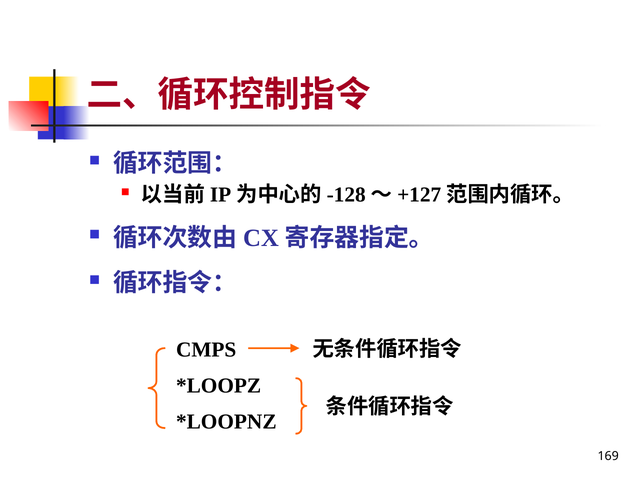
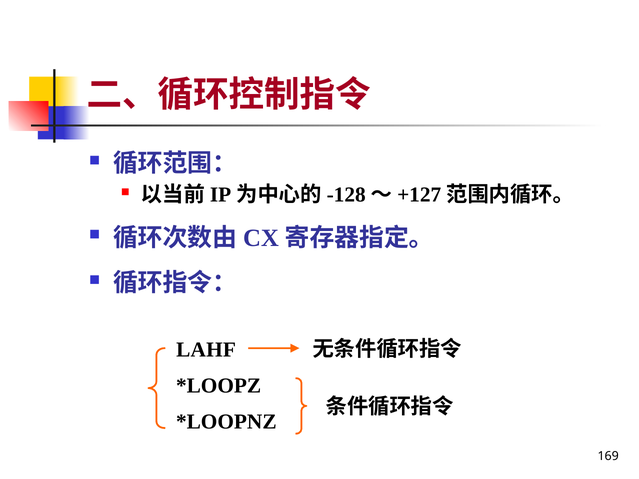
CMPS: CMPS -> LAHF
